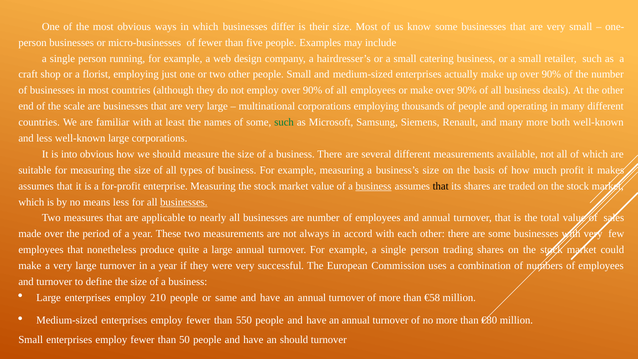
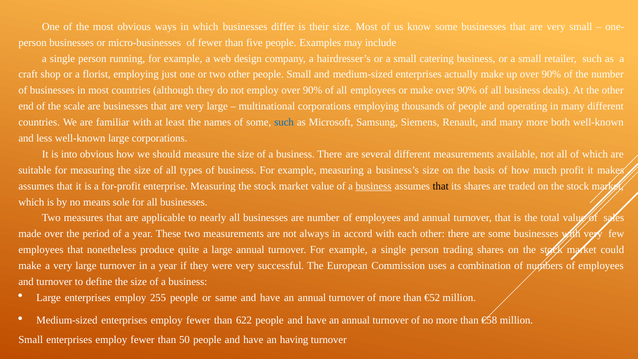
such at (284, 122) colour: green -> blue
means less: less -> sole
businesses at (184, 202) underline: present -> none
210: 210 -> 255
€58: €58 -> €52
550: 550 -> 622
€80: €80 -> €58
an should: should -> having
